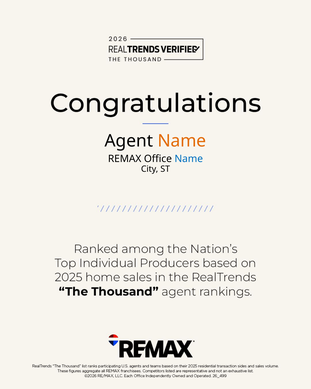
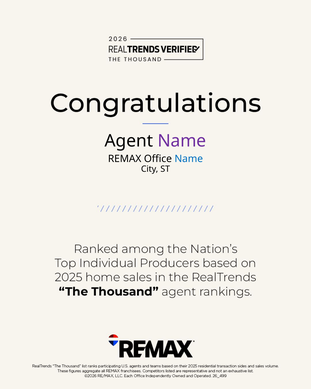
Name at (182, 141) colour: orange -> purple
